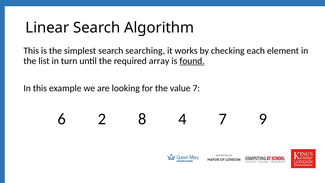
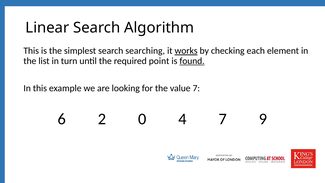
works underline: none -> present
array: array -> point
8: 8 -> 0
